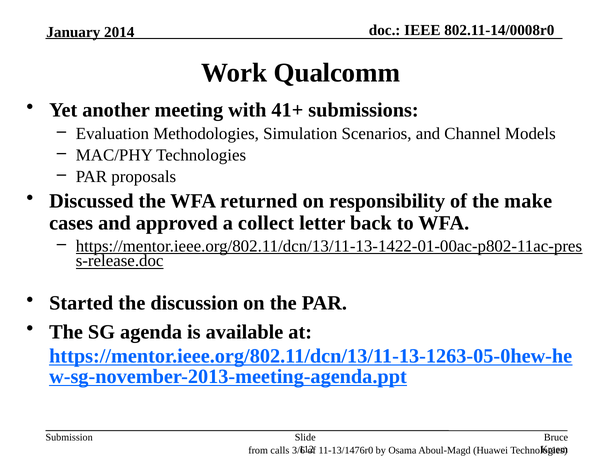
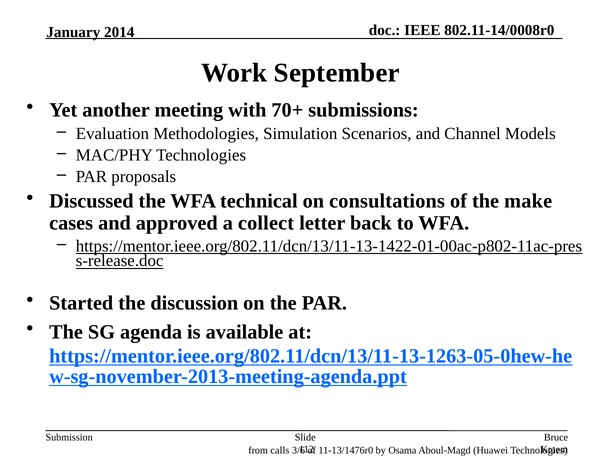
Qualcomm: Qualcomm -> September
41+: 41+ -> 70+
returned: returned -> technical
responsibility: responsibility -> consultations
